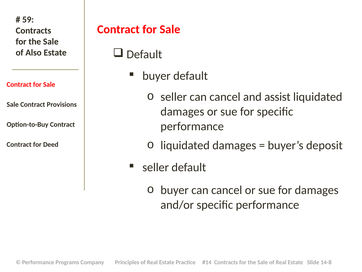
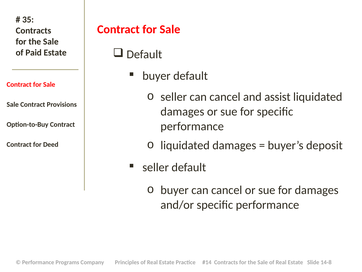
59: 59 -> 35
Also: Also -> Paid
